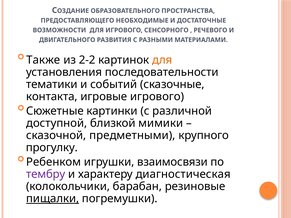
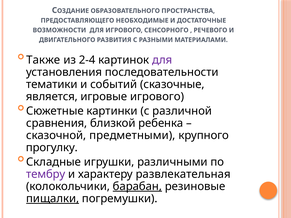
2-2: 2-2 -> 2-4
для at (162, 60) colour: orange -> purple
контакта: контакта -> является
доступной: доступной -> сравнения
мимики: мимики -> ребенка
Ребенком: Ребенком -> Складные
взаимосвязи: взаимосвязи -> различными
диагностическая: диагностическая -> развлекательная
барабан underline: none -> present
